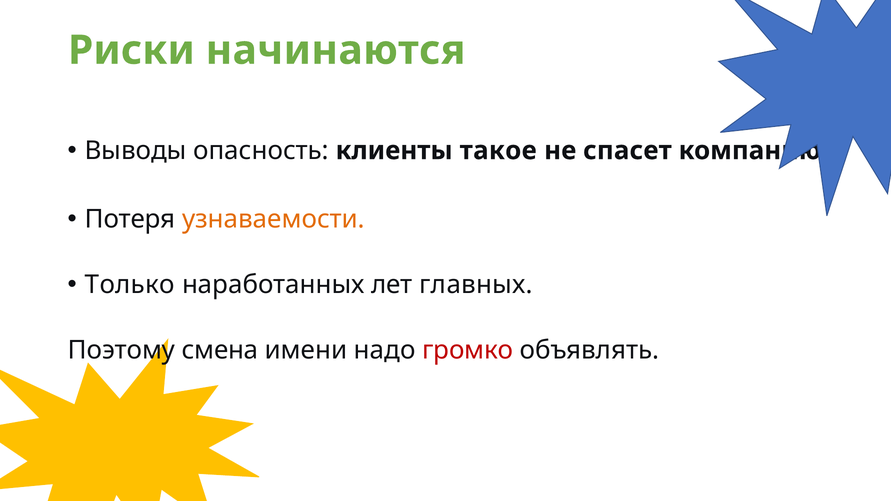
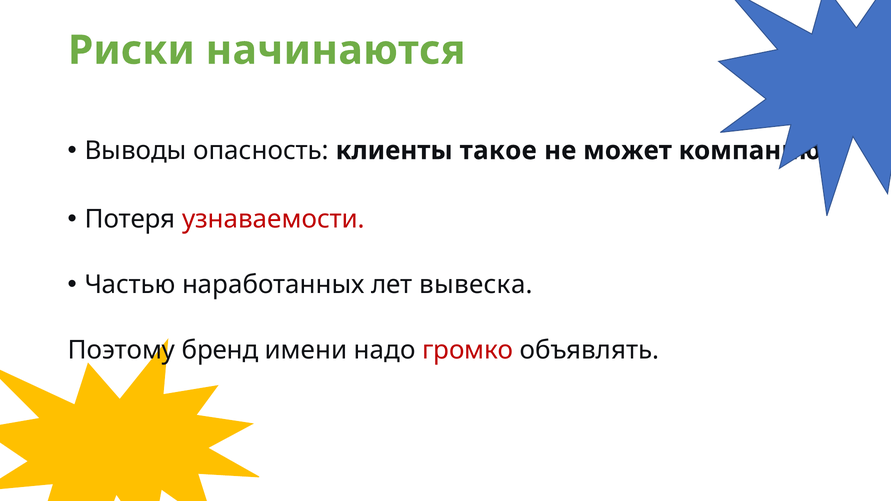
спасет: спасет -> может
узнаваемости colour: orange -> red
Только: Только -> Частью
главных: главных -> вывеска
смена: смена -> бренд
